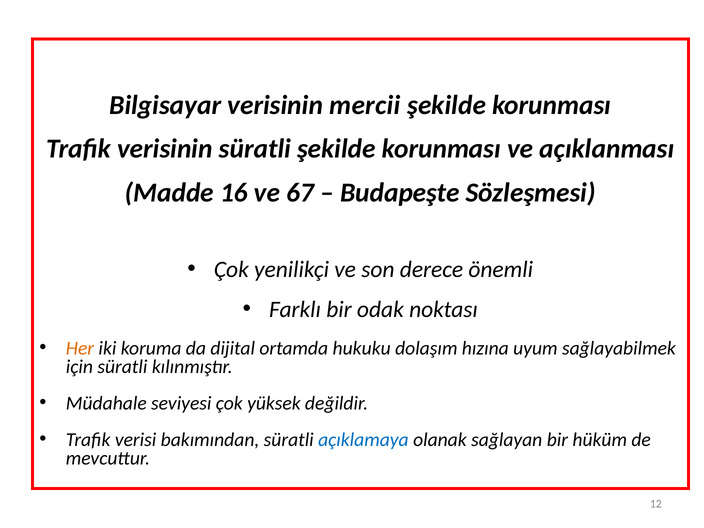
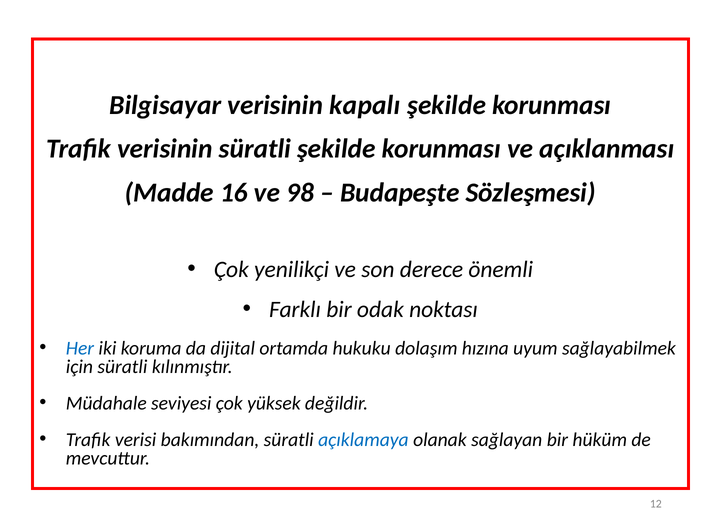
mercii: mercii -> kapalı
67: 67 -> 98
Her colour: orange -> blue
